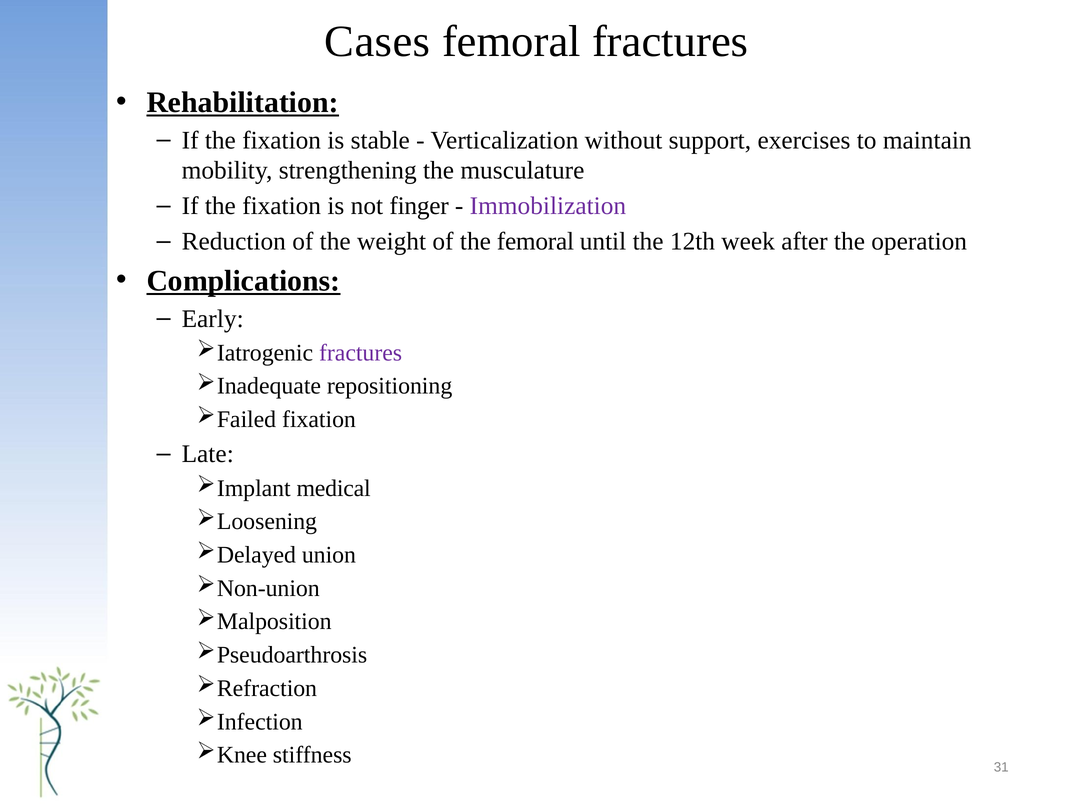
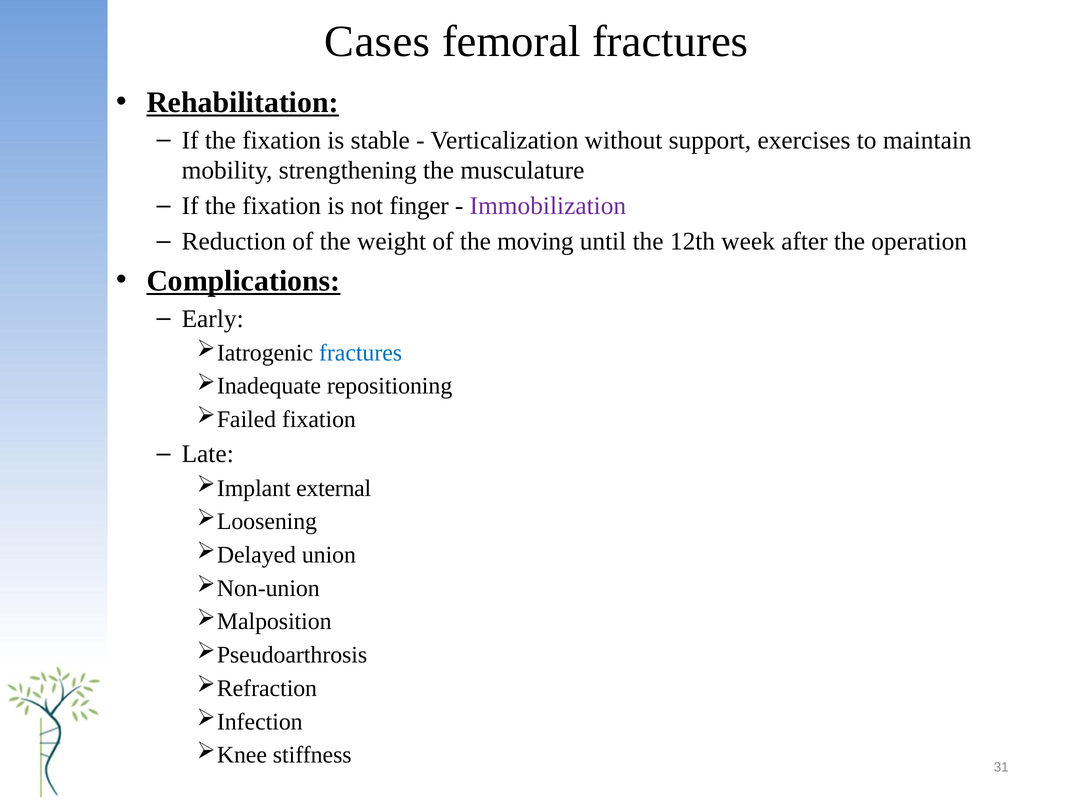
the femoral: femoral -> moving
fractures at (361, 353) colour: purple -> blue
medical: medical -> external
